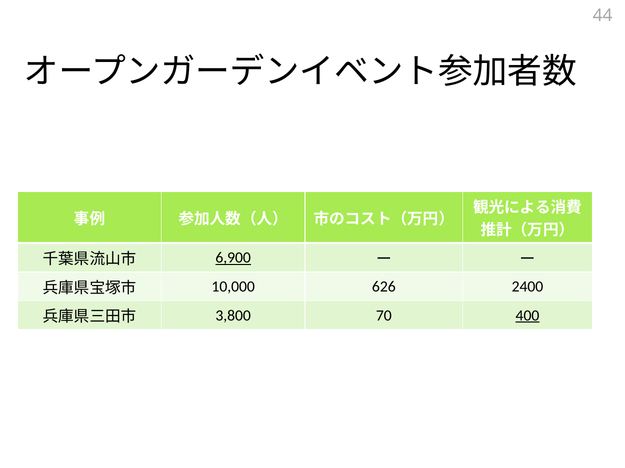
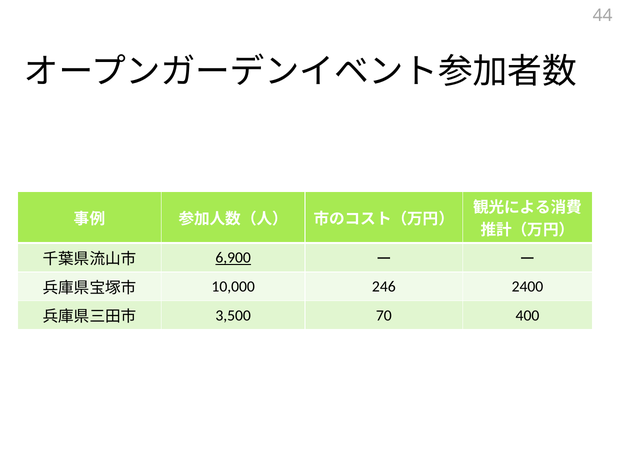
626: 626 -> 246
3,800: 3,800 -> 3,500
400 underline: present -> none
